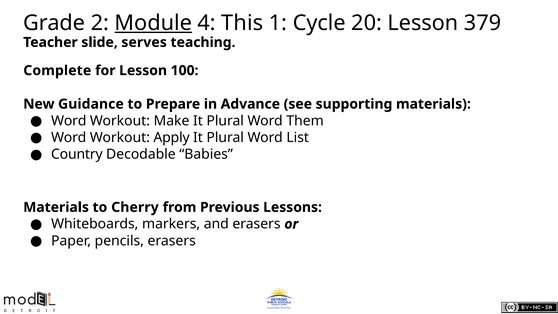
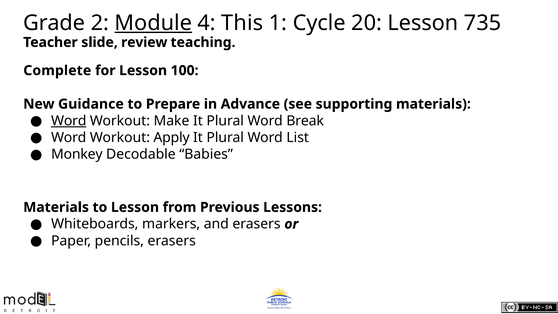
379: 379 -> 735
serves: serves -> review
Word at (69, 121) underline: none -> present
Them: Them -> Break
Country: Country -> Monkey
to Cherry: Cherry -> Lesson
